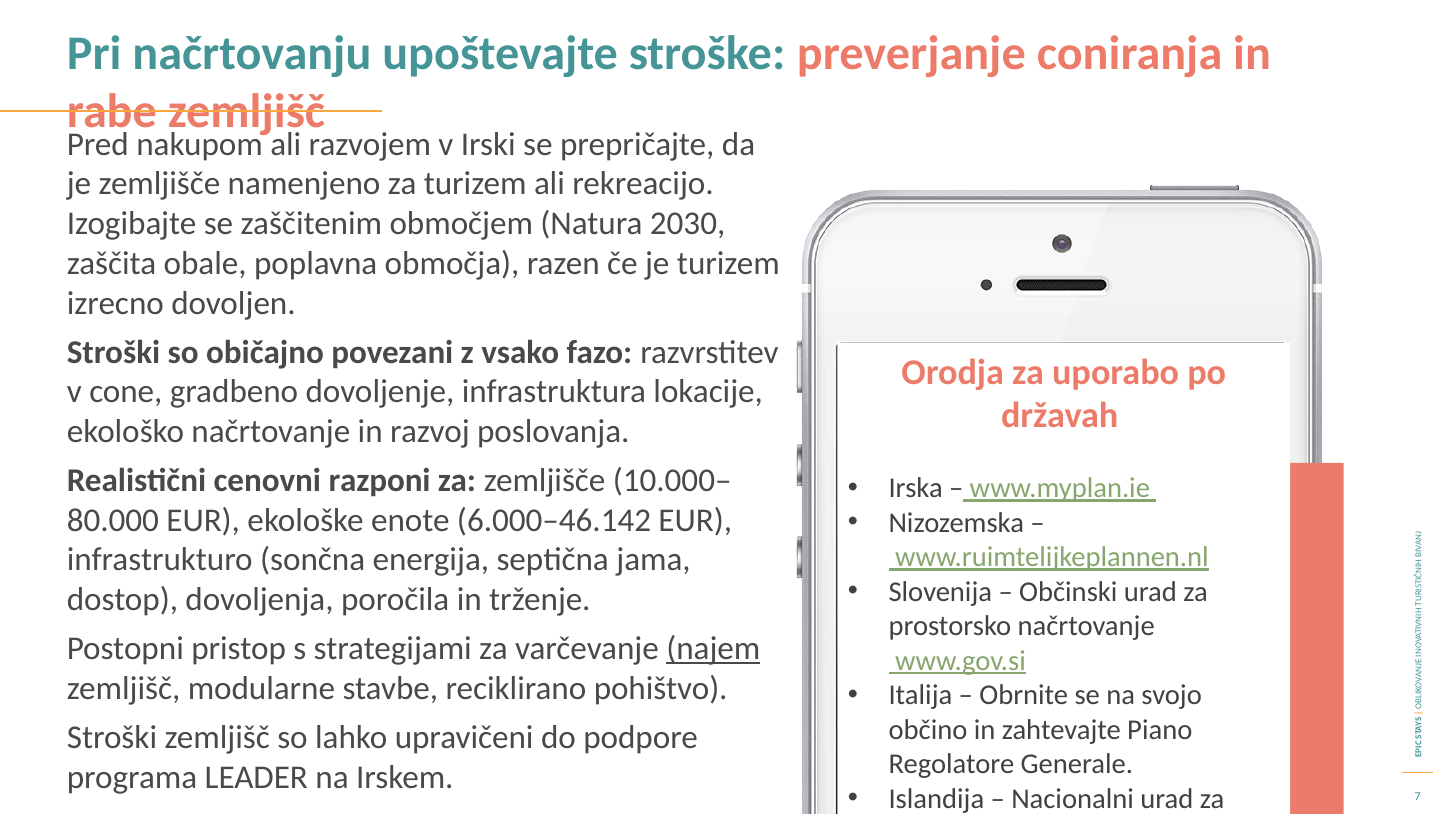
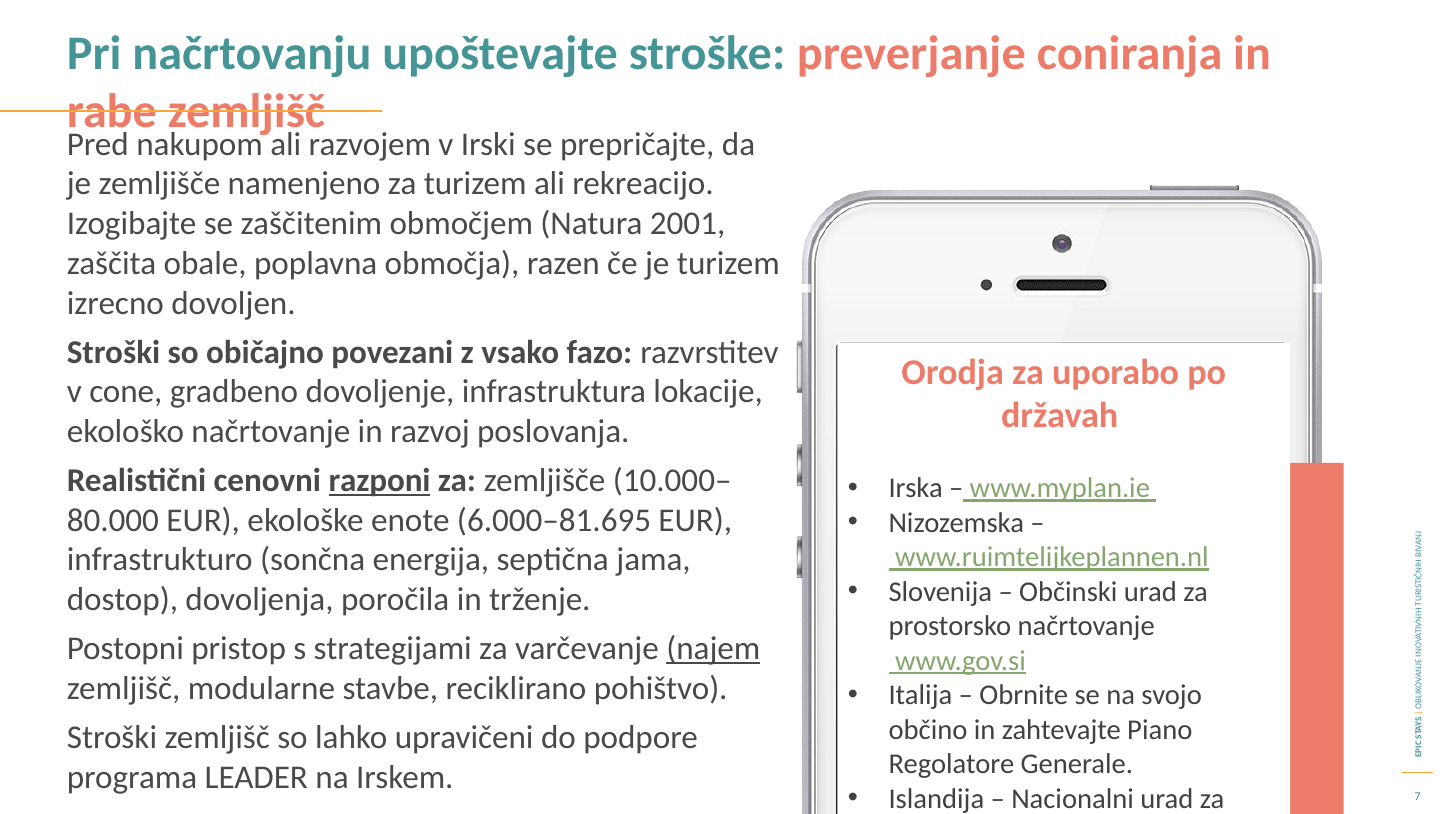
2030: 2030 -> 2001
razponi underline: none -> present
6.000–46.142: 6.000–46.142 -> 6.000–81.695
